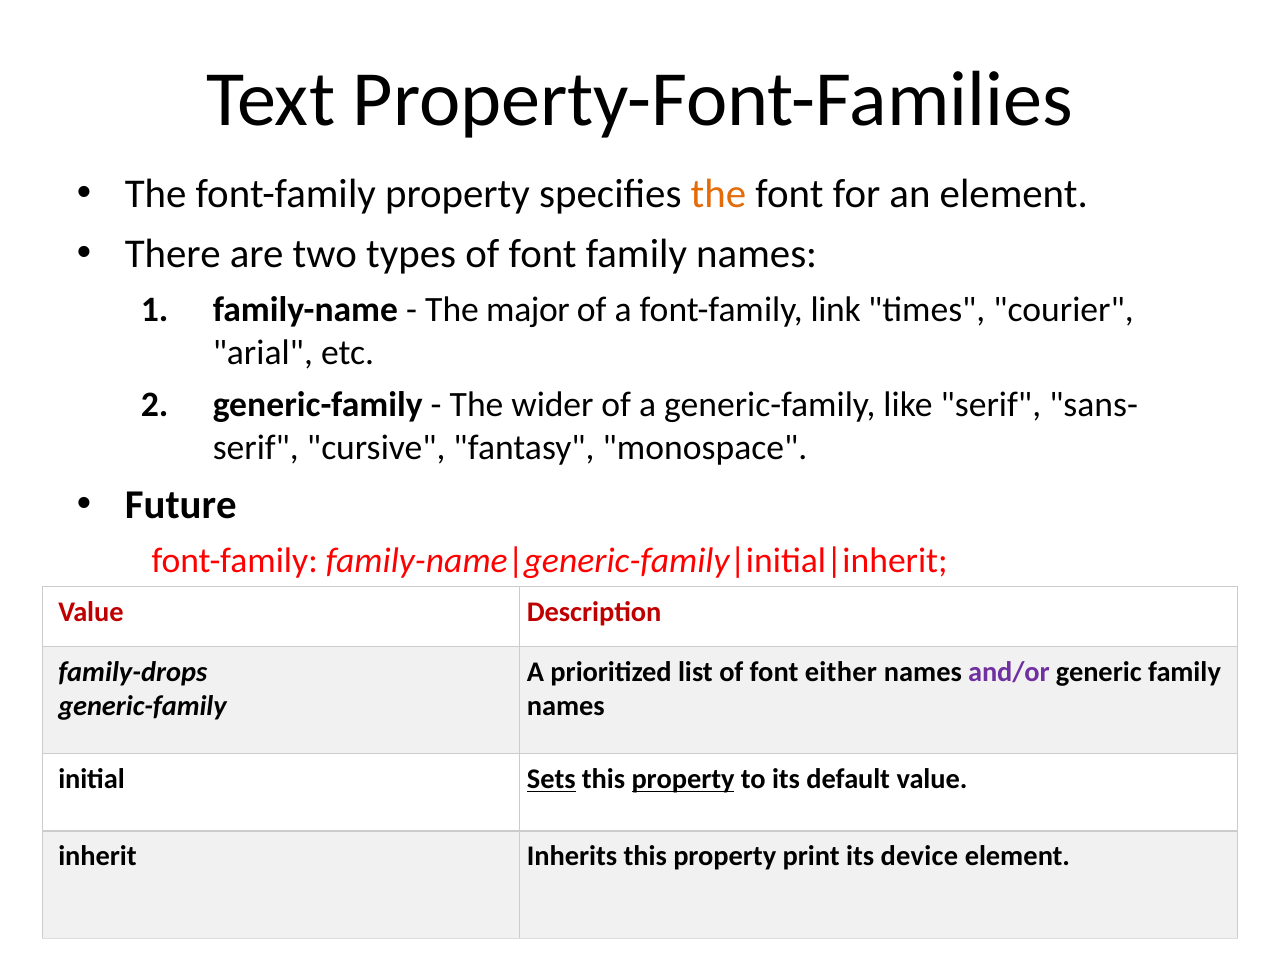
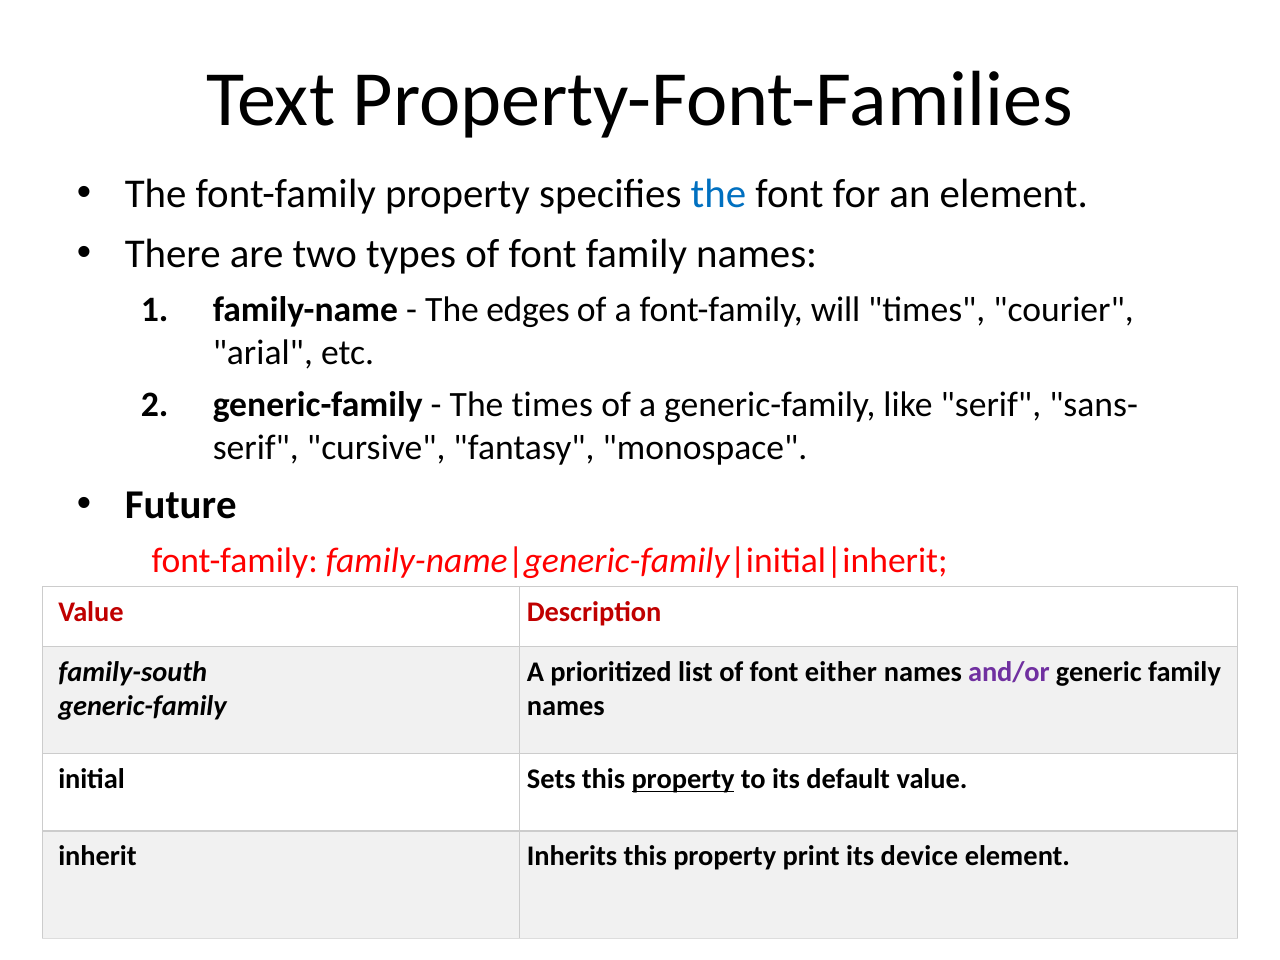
the at (718, 194) colour: orange -> blue
major: major -> edges
link: link -> will
The wider: wider -> times
family-drops: family-drops -> family-south
Sets underline: present -> none
